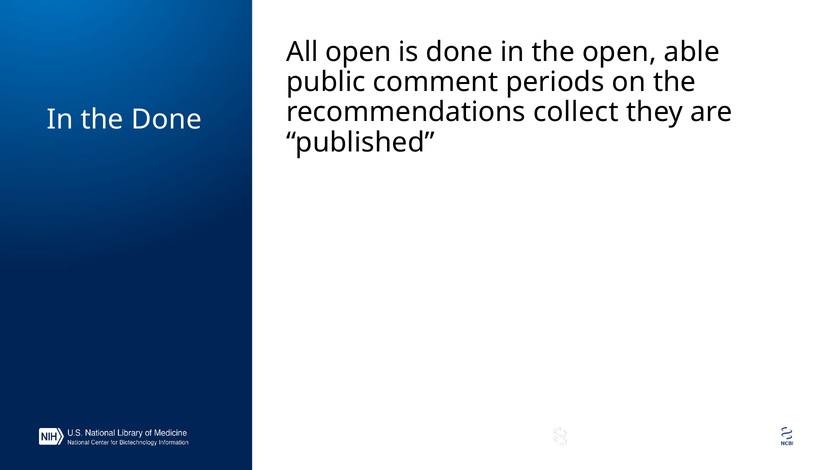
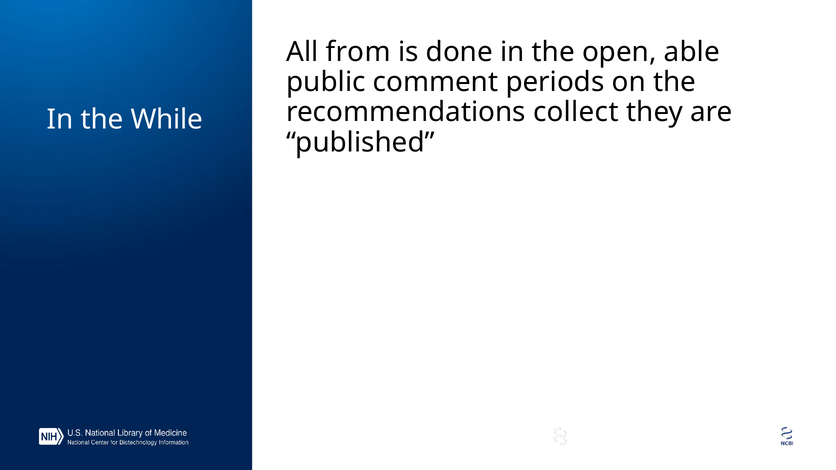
All open: open -> from
the Done: Done -> While
